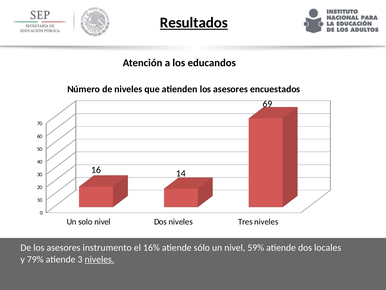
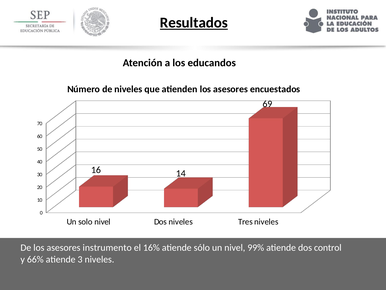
59%: 59% -> 99%
locales: locales -> control
79%: 79% -> 66%
niveles at (99, 259) underline: present -> none
